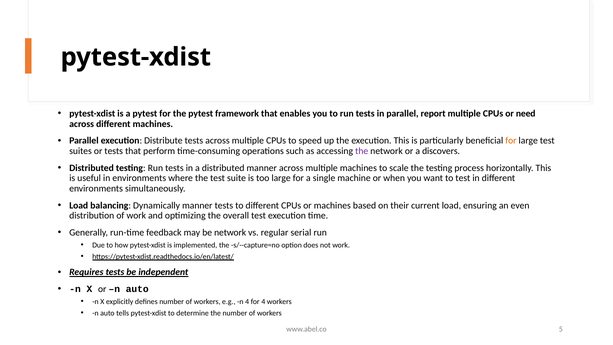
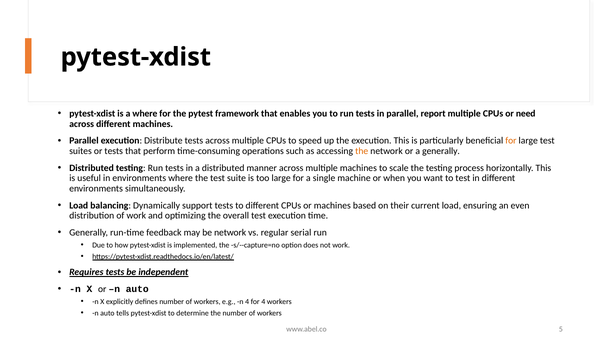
a pytest: pytest -> where
the at (362, 151) colour: purple -> orange
a discovers: discovers -> generally
Dynamically manner: manner -> support
